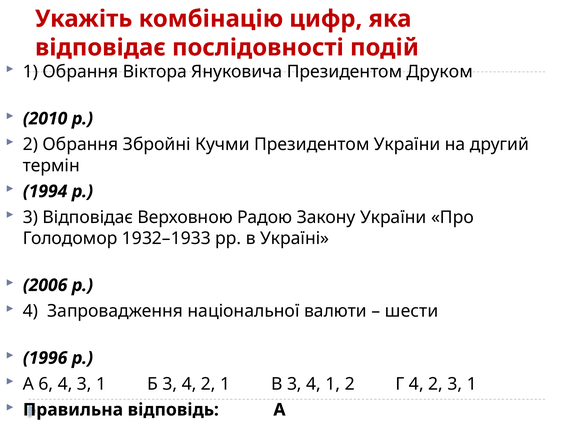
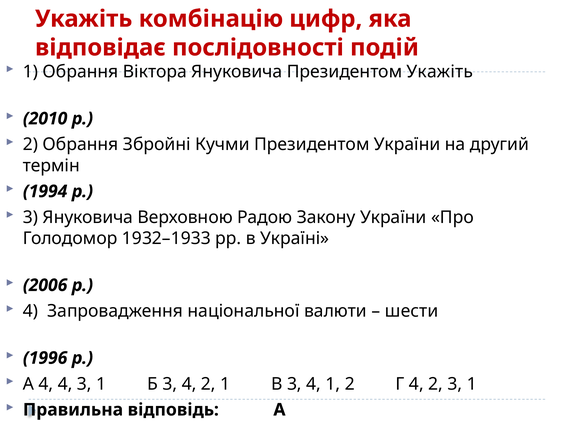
Президентом Друком: Друком -> Укажіть
3 Відповідає: Відповідає -> Януковича
А 6: 6 -> 4
